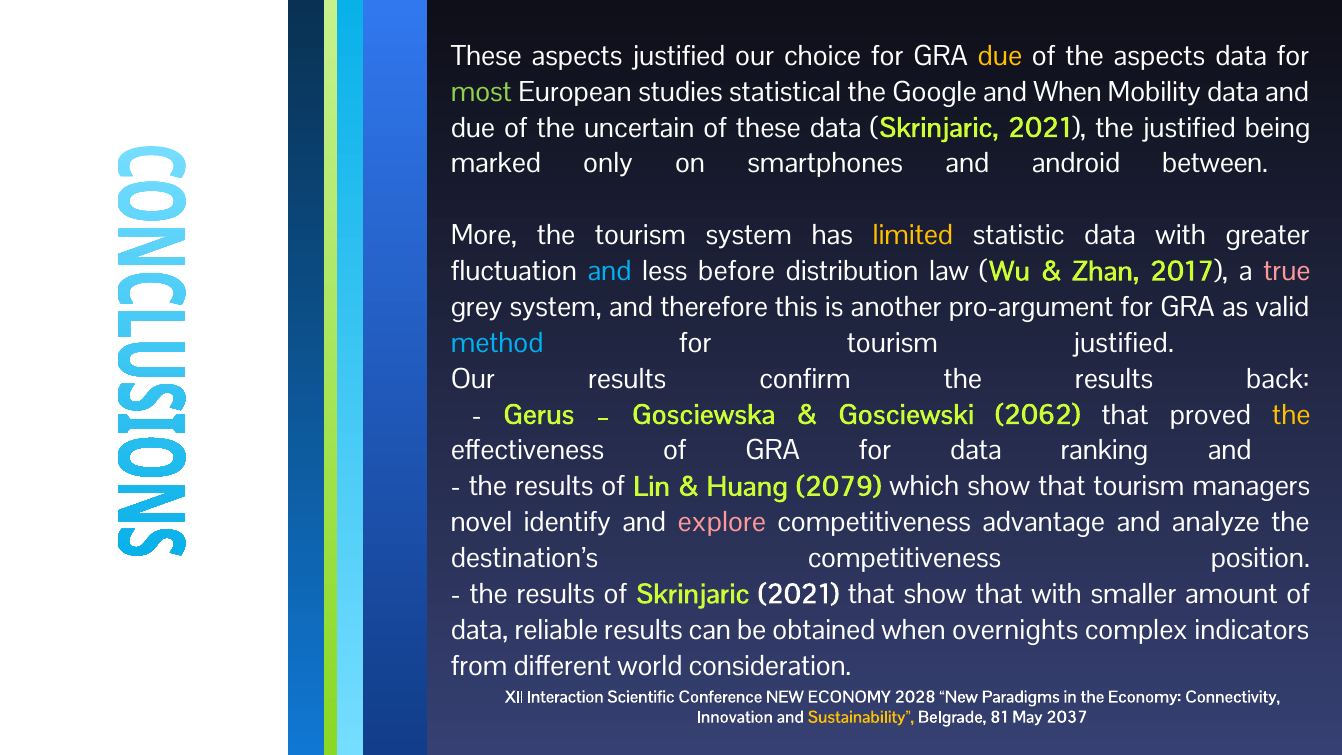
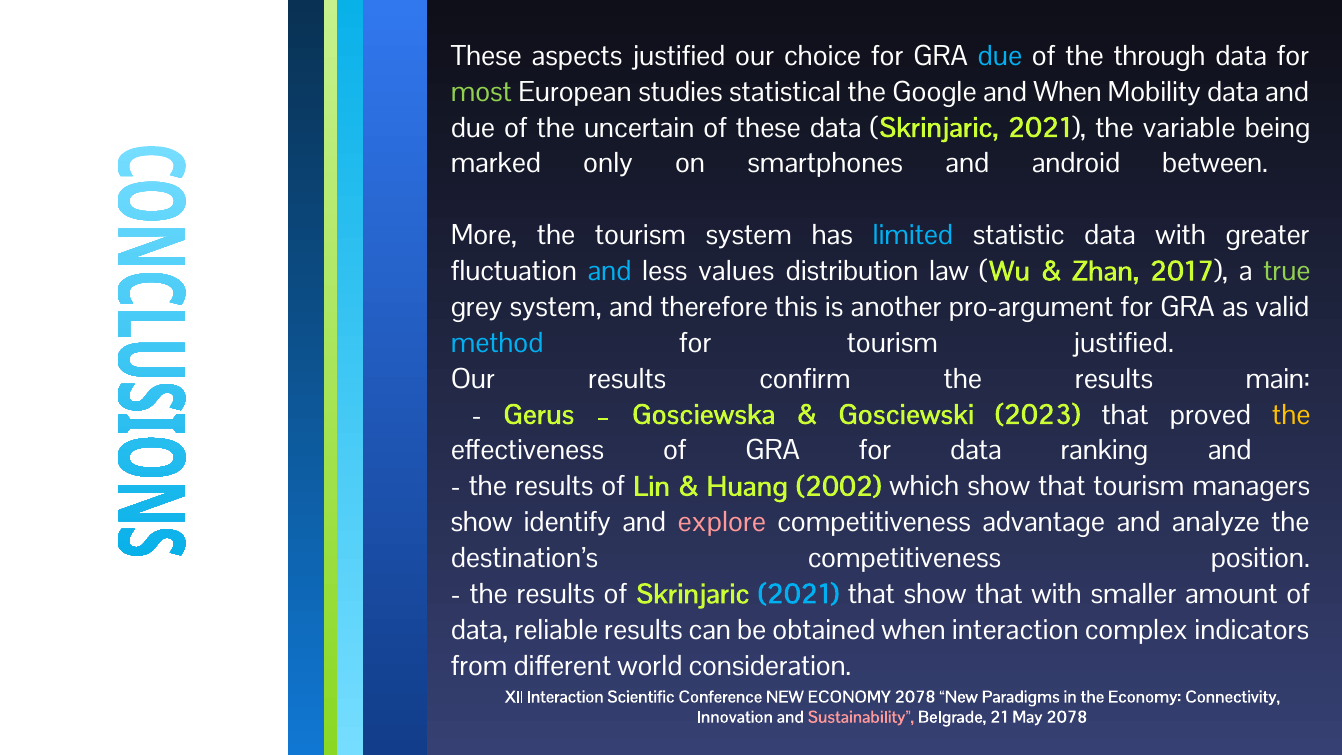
due at (1000, 56) colour: yellow -> light blue
the aspects: aspects -> through
the justified: justified -> variable
limited colour: yellow -> light blue
before: before -> values
true colour: pink -> light green
back: back -> main
2062: 2062 -> 2023
2079: 2079 -> 2002
novel at (482, 522): novel -> show
2021 at (799, 594) colour: white -> light blue
when overnights: overnights -> interaction
ECONOMY 2028: 2028 -> 2078
Sustainability colour: yellow -> pink
81: 81 -> 21
May 2037: 2037 -> 2078
